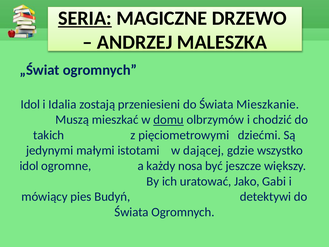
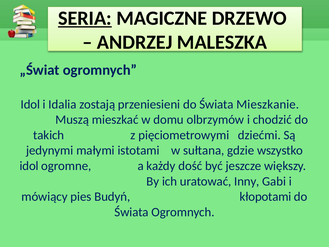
domu underline: present -> none
dającej: dającej -> sułtana
nosa: nosa -> dość
Jako: Jako -> Inny
detektywi: detektywi -> kłopotami
